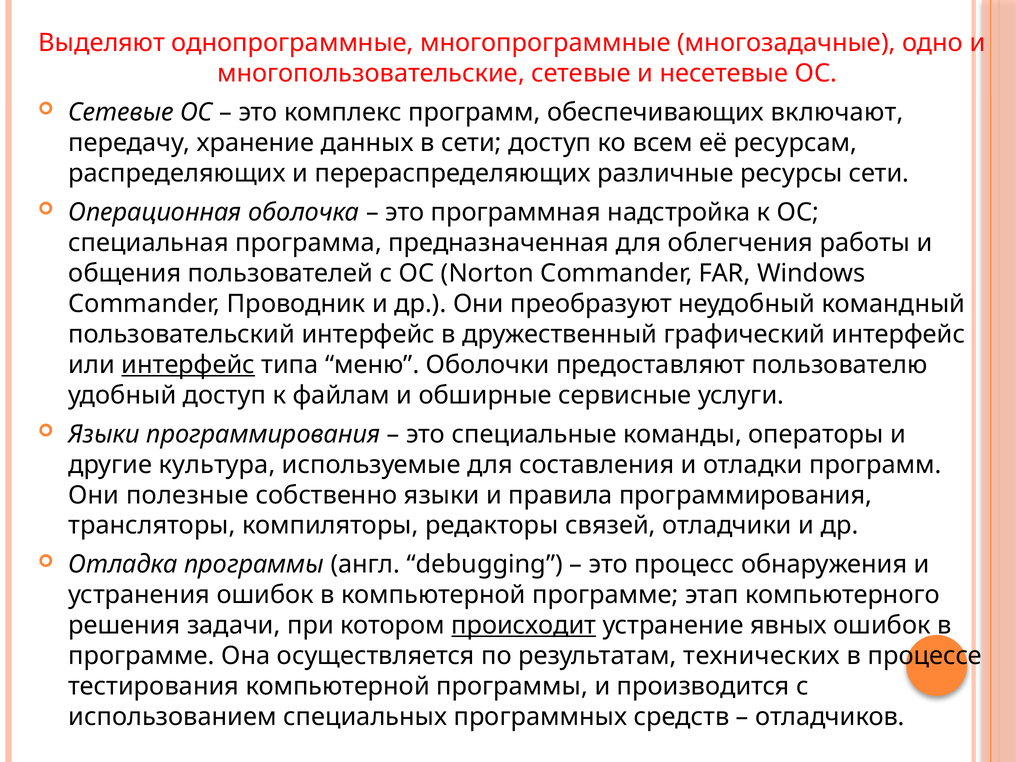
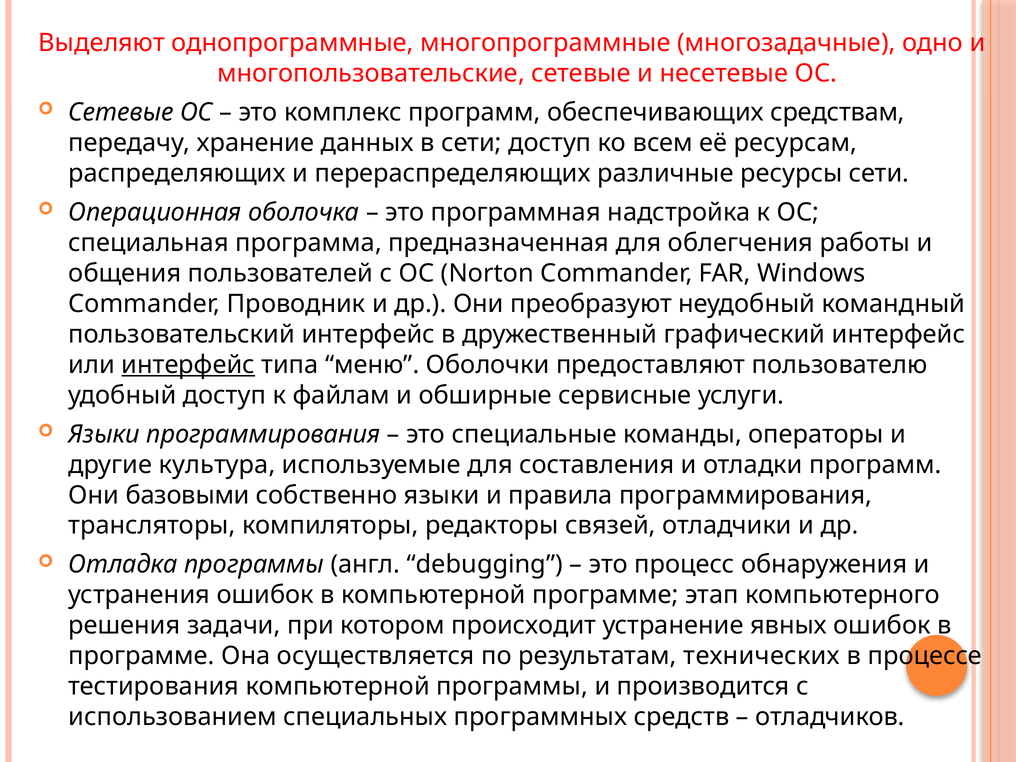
включают: включают -> средствам
полезные: полезные -> базовыми
происходит underline: present -> none
